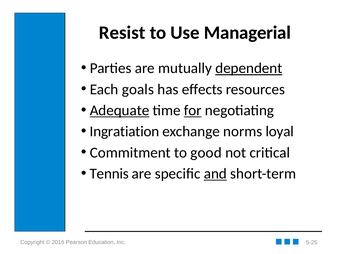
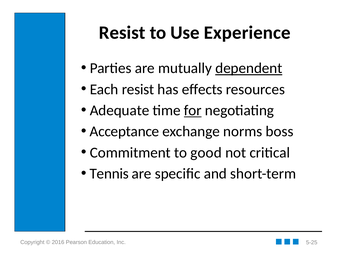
Managerial: Managerial -> Experience
Each goals: goals -> resist
Adequate underline: present -> none
Ingratiation: Ingratiation -> Acceptance
loyal: loyal -> boss
and underline: present -> none
